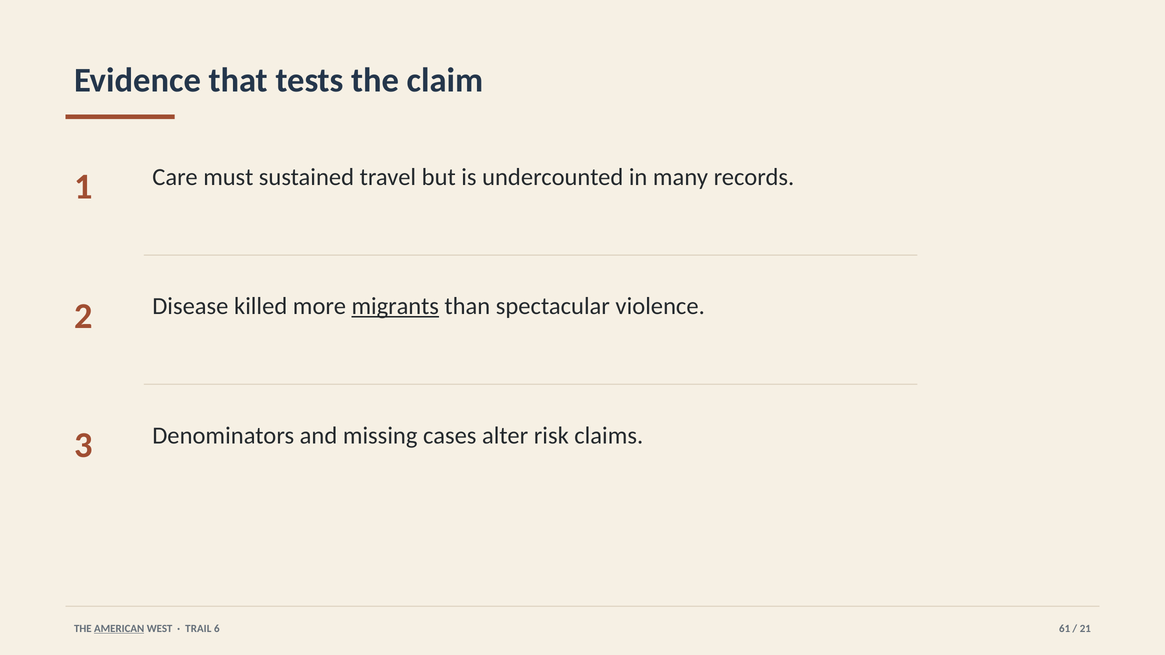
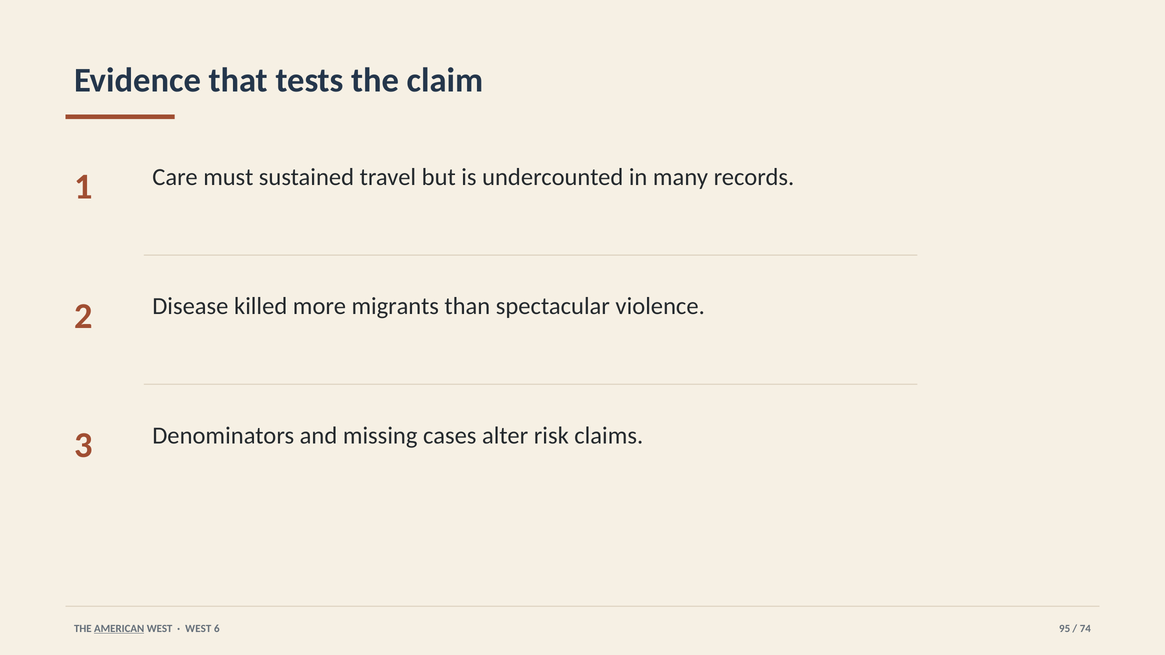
migrants underline: present -> none
TRAIL at (198, 629): TRAIL -> WEST
61: 61 -> 95
21: 21 -> 74
